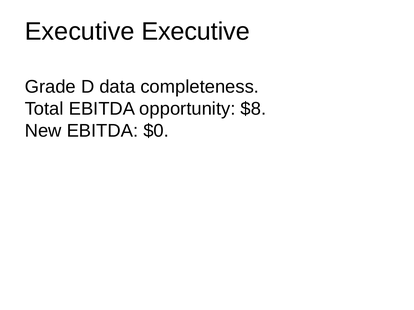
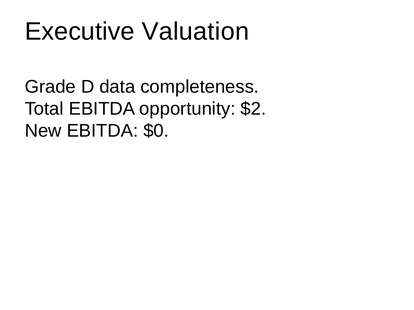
Executive Executive: Executive -> Valuation
$8: $8 -> $2
